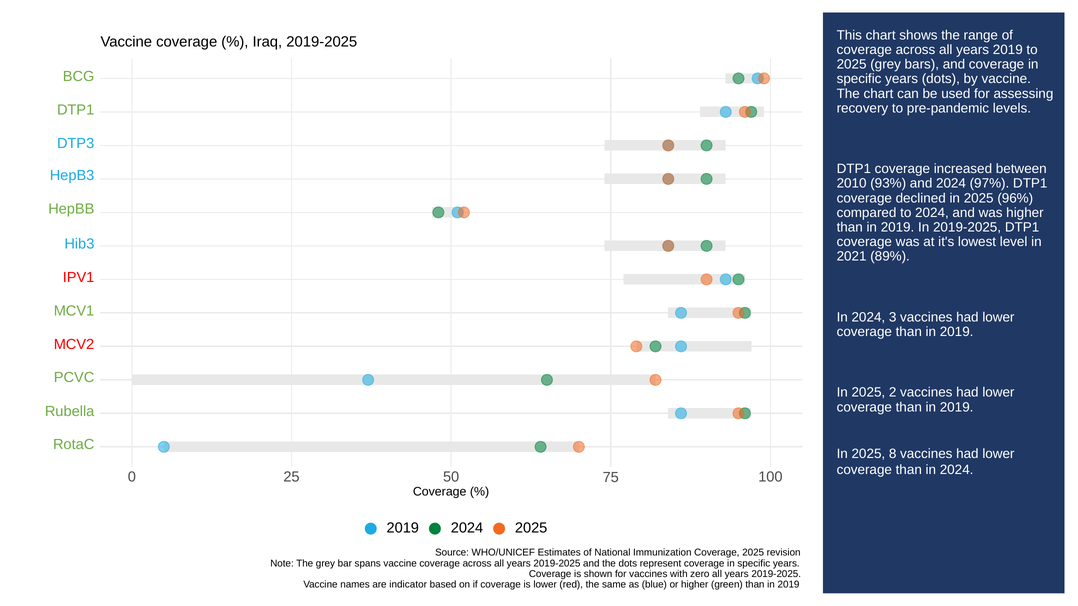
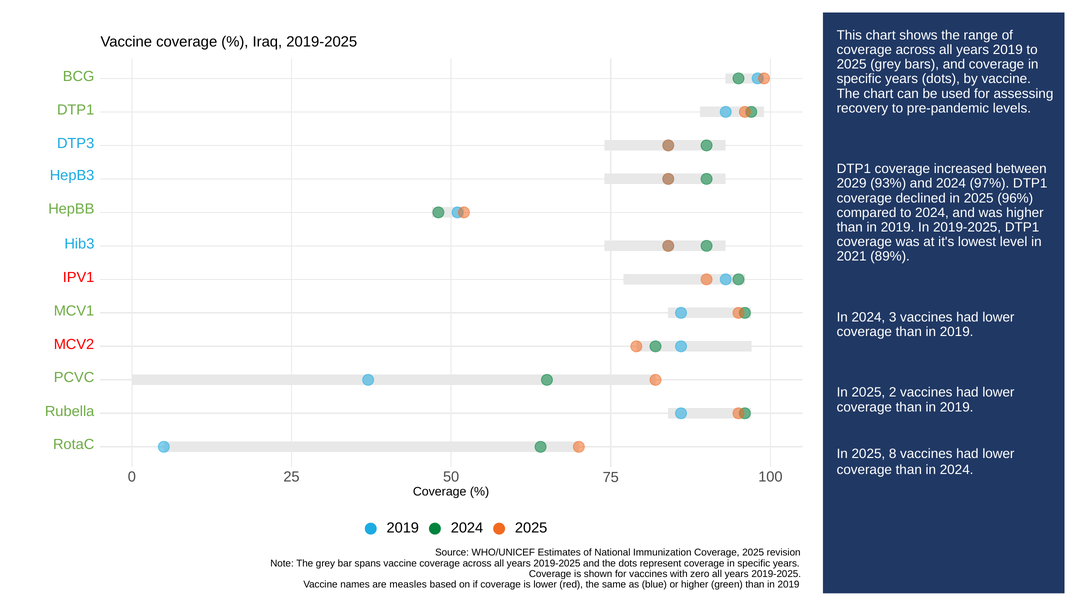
2010: 2010 -> 2029
indicator: indicator -> measles
